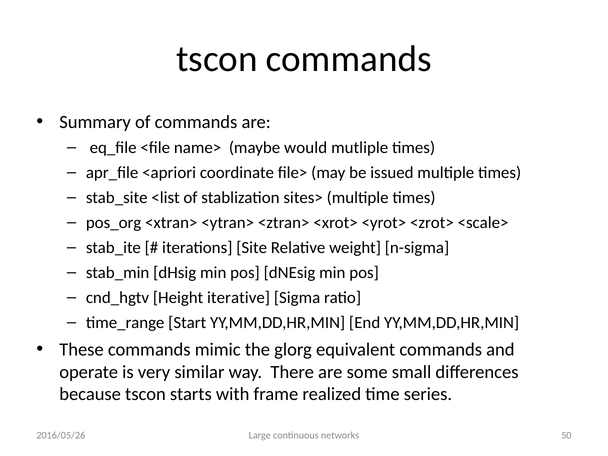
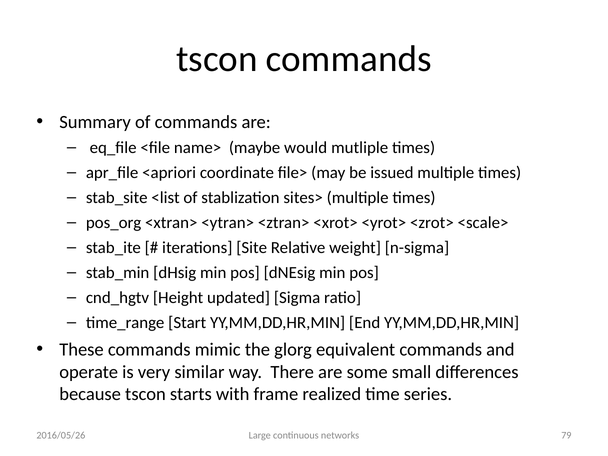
iterative: iterative -> updated
50: 50 -> 79
